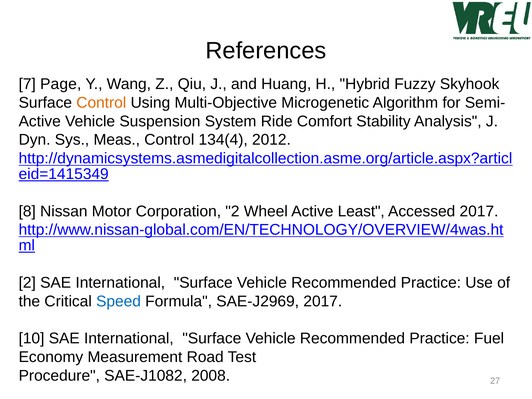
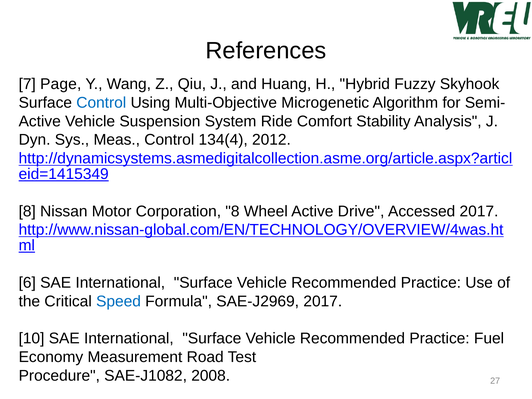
Control at (101, 103) colour: orange -> blue
Corporation 2: 2 -> 8
Least: Least -> Drive
2 at (27, 283): 2 -> 6
